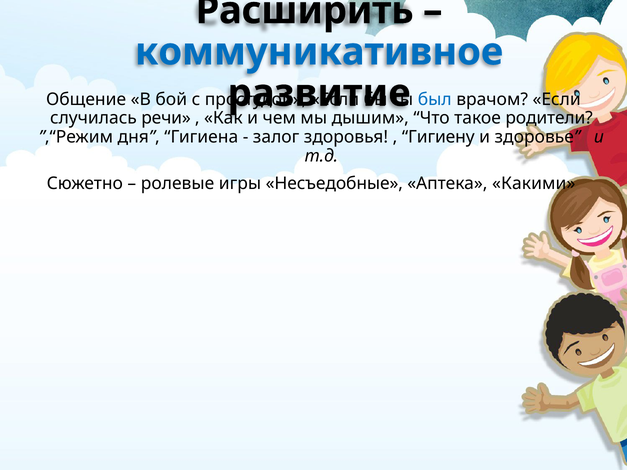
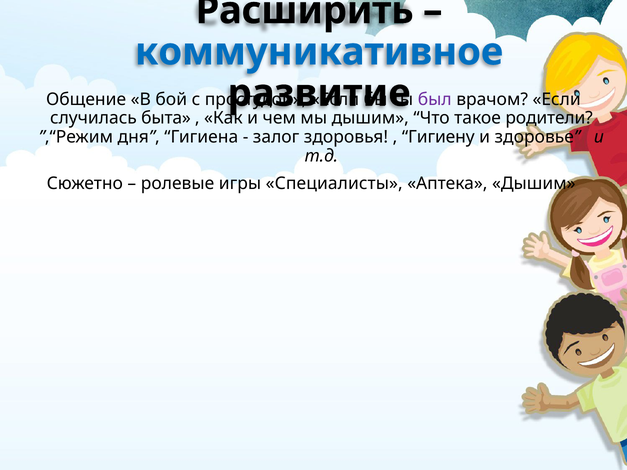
был colour: blue -> purple
речи: речи -> быта
Несъедобные: Несъедобные -> Специалисты
Аптека Какими: Какими -> Дышим
